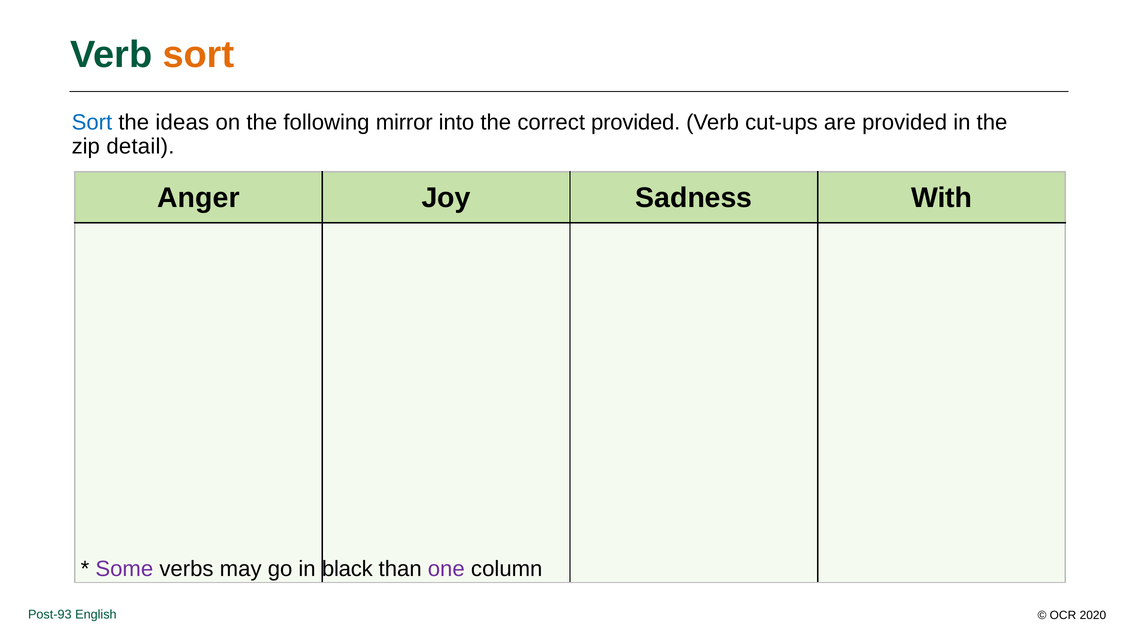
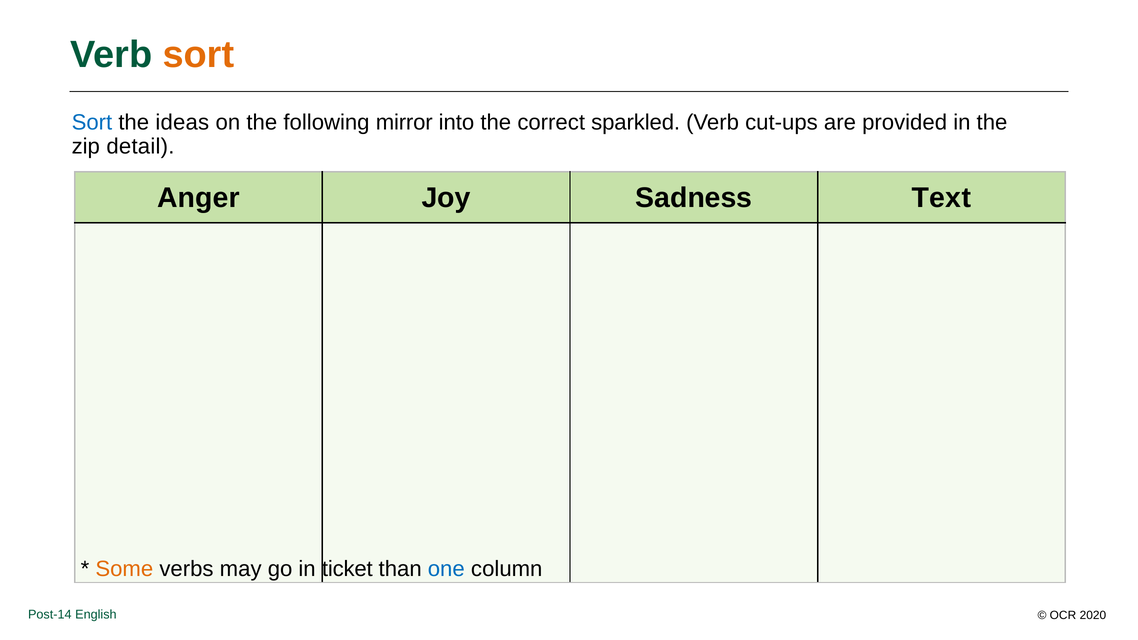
correct provided: provided -> sparkled
With: With -> Text
Some colour: purple -> orange
black: black -> ticket
one colour: purple -> blue
Post-93: Post-93 -> Post-14
